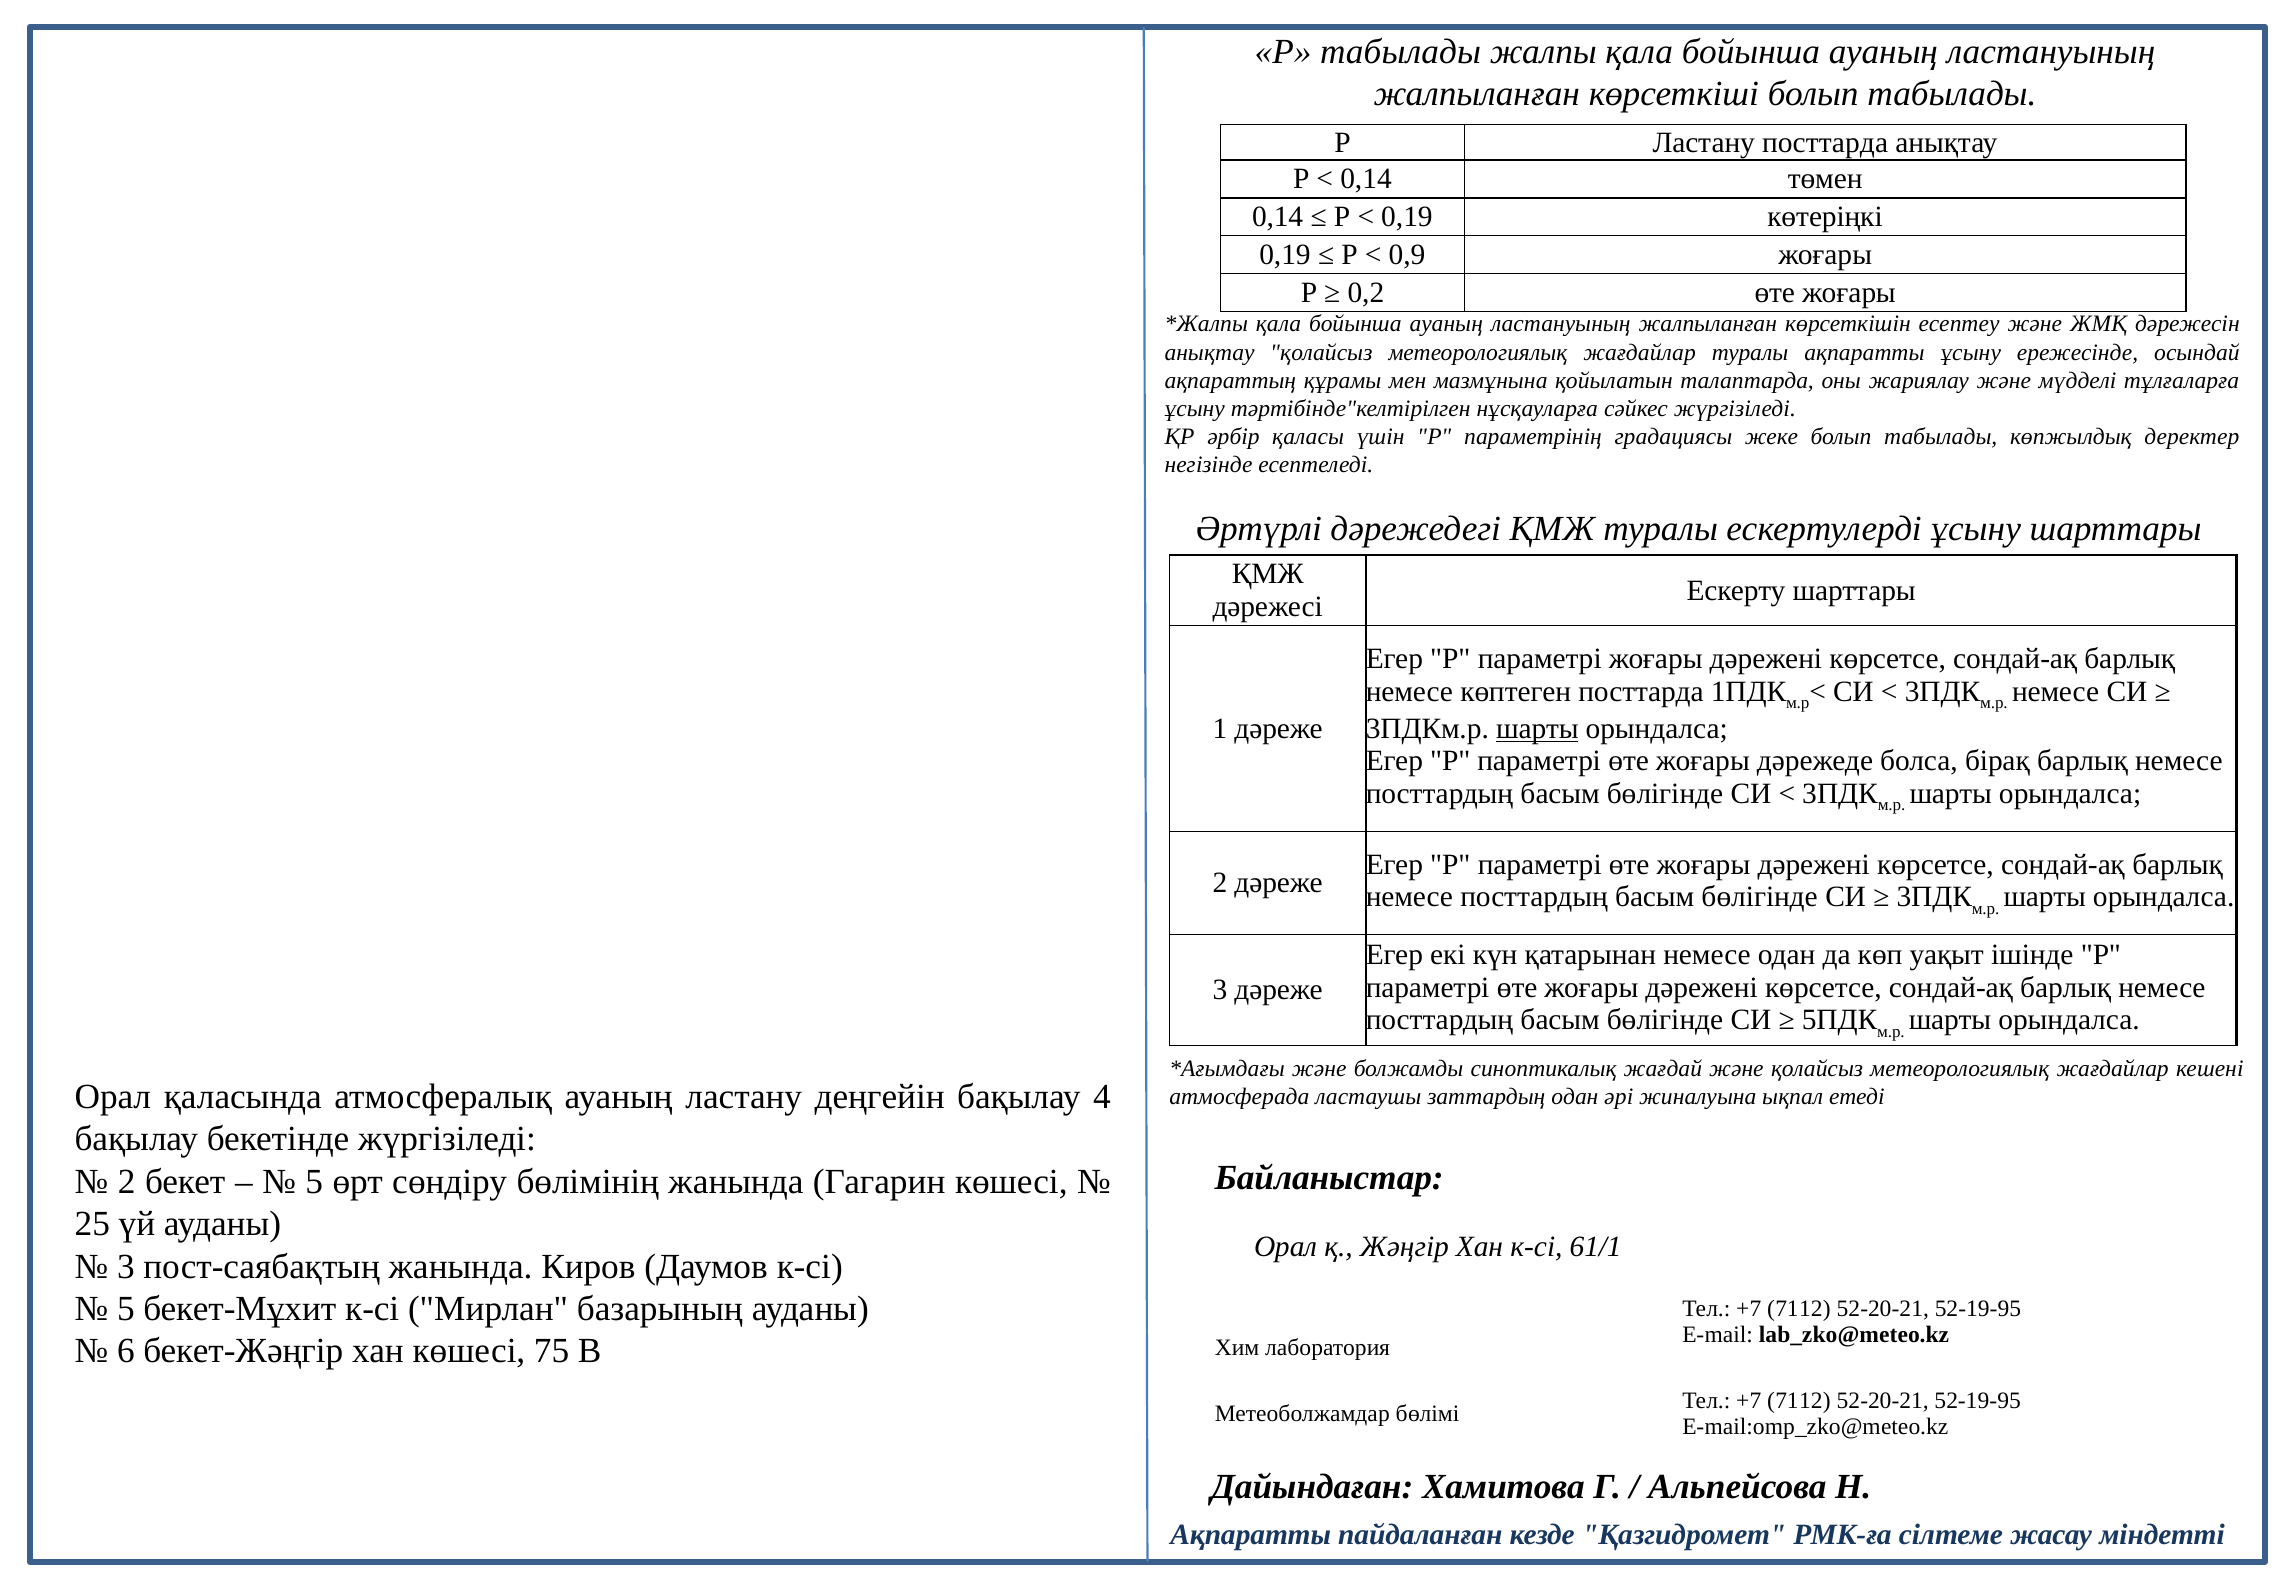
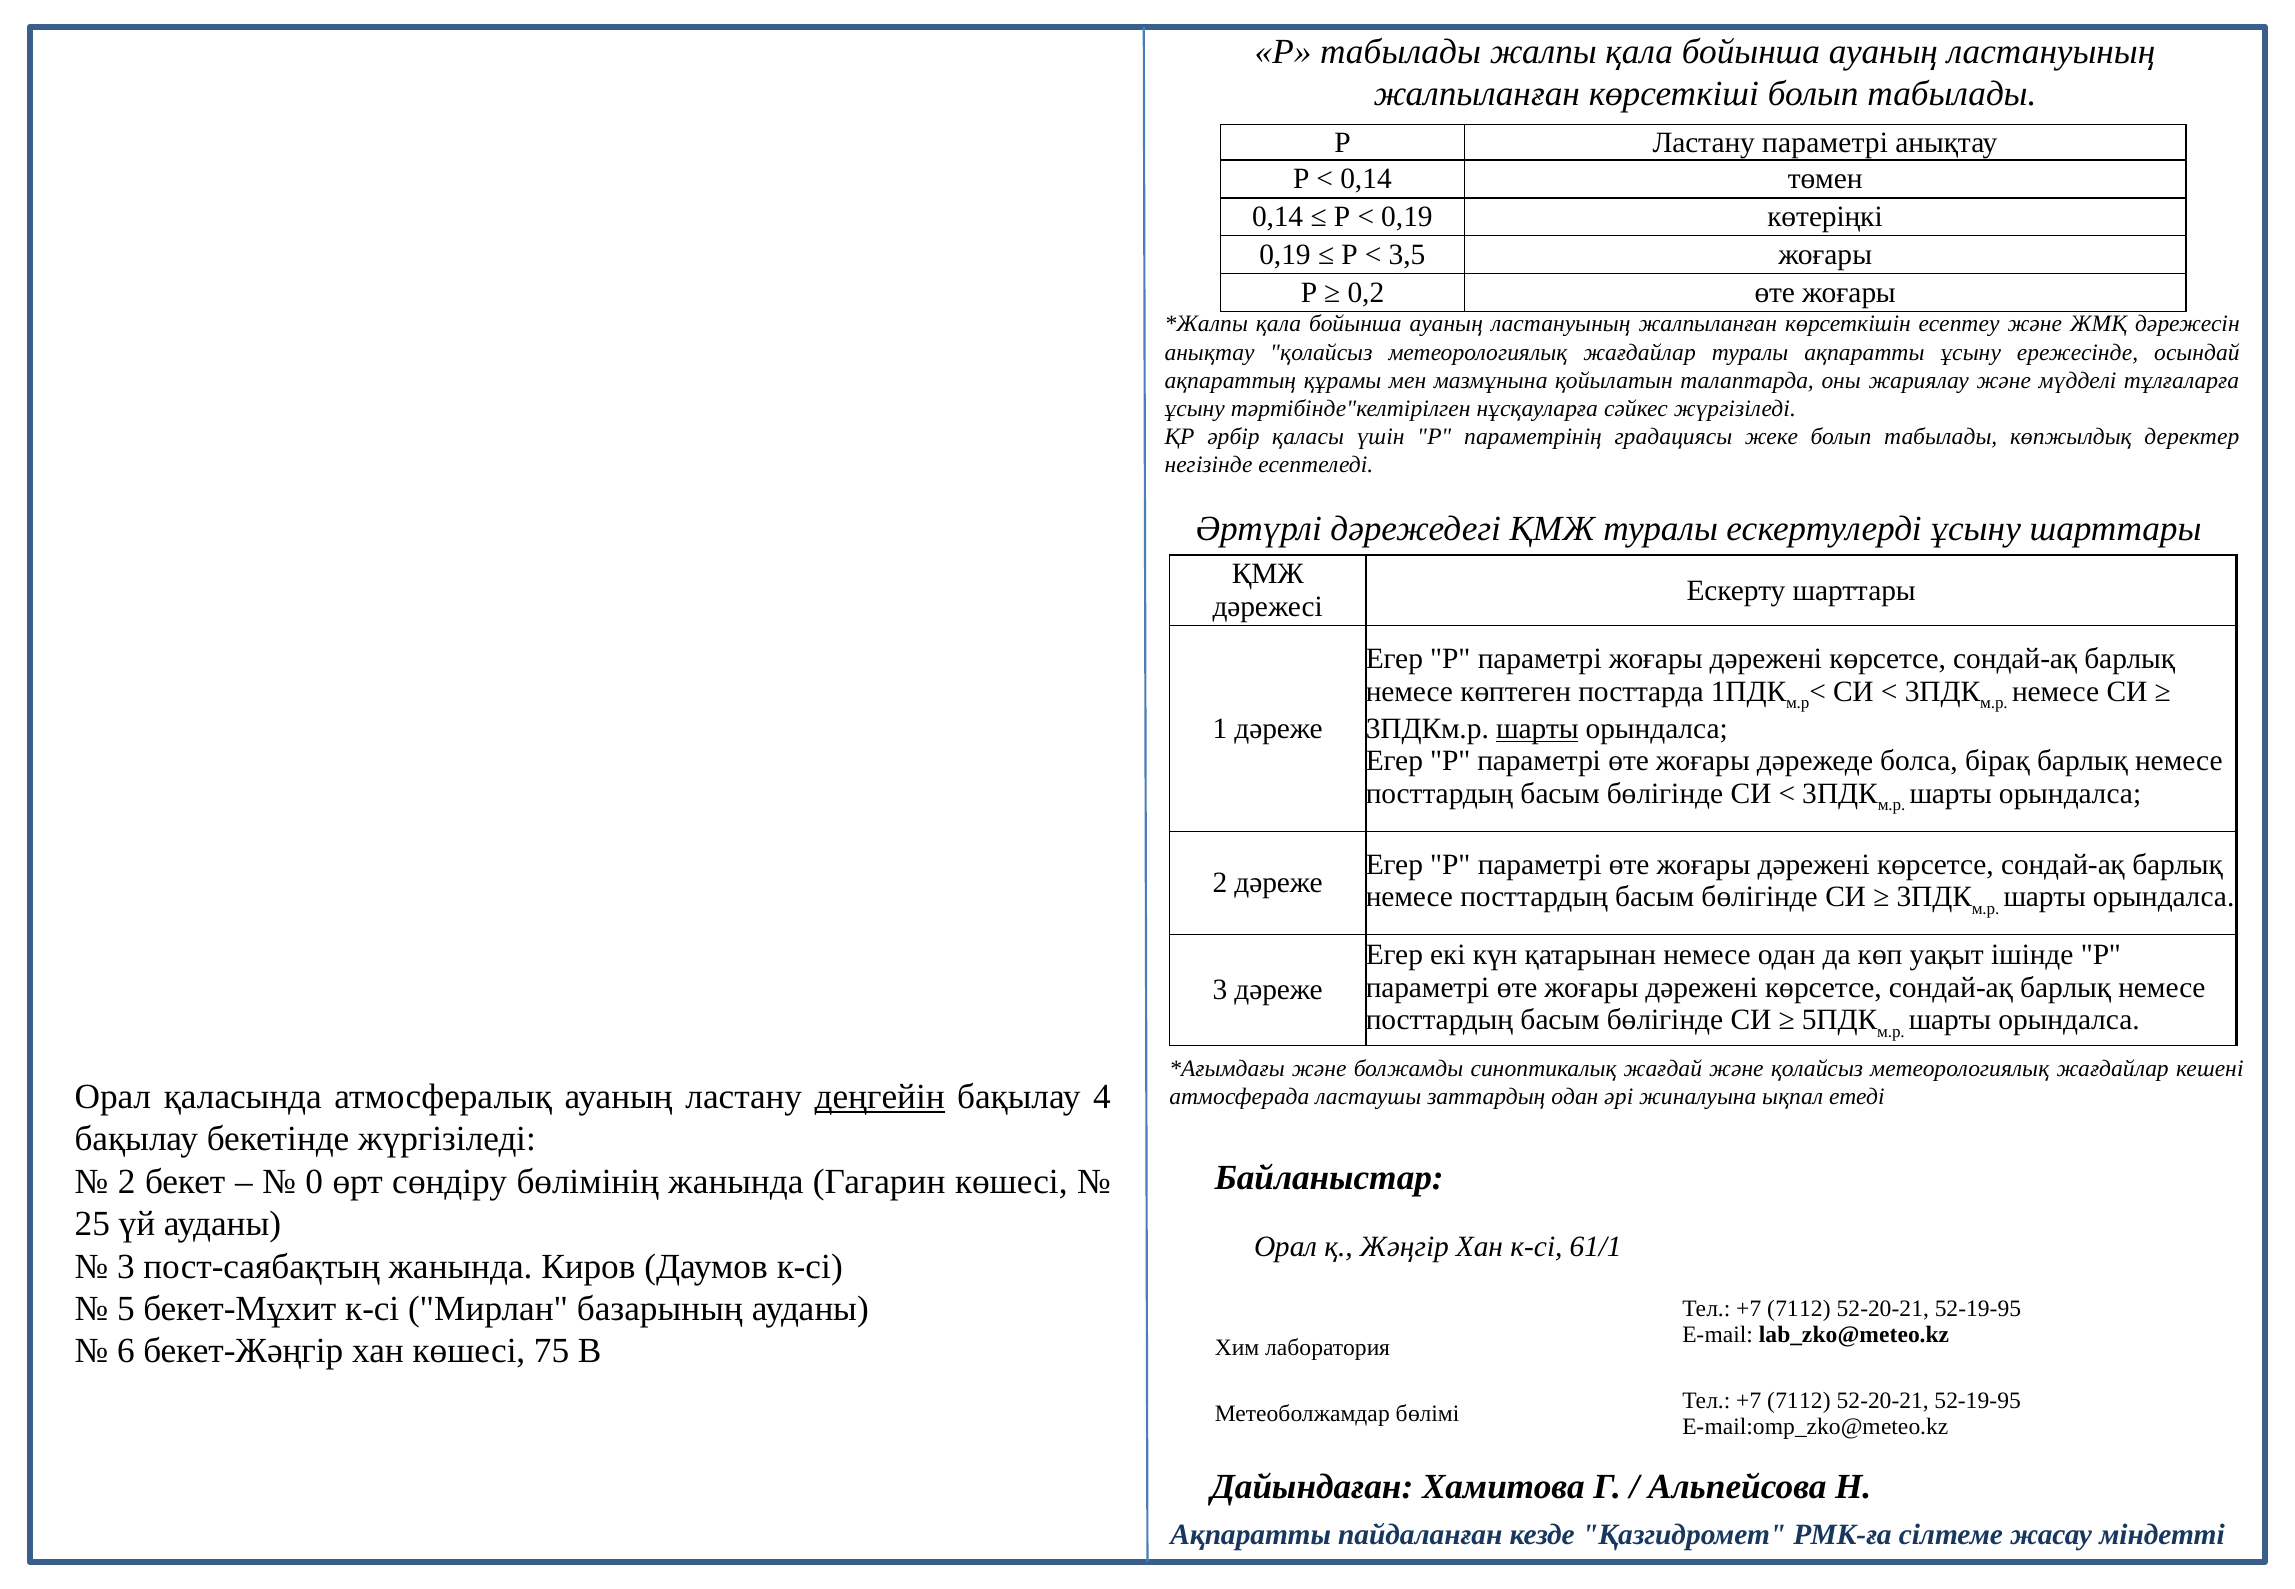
Ластану посттарда: посттарда -> параметрі
0,9: 0,9 -> 3,5
деңгейін underline: none -> present
5 at (314, 1182): 5 -> 0
